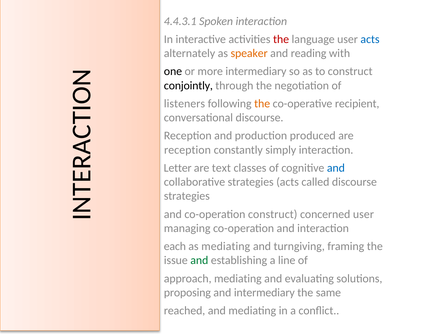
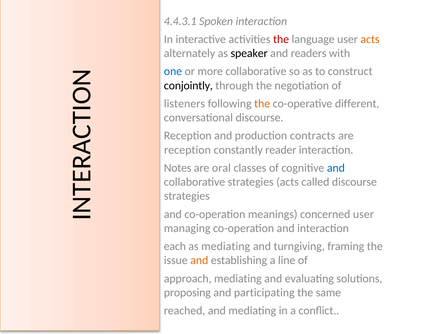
acts at (370, 39) colour: blue -> orange
speaker colour: orange -> black
reading: reading -> readers
one colour: black -> blue
more intermediary: intermediary -> collaborative
recipient: recipient -> different
produced: produced -> contracts
simply: simply -> reader
Letter: Letter -> Notes
text: text -> oral
co-operation construct: construct -> meanings
and at (199, 260) colour: green -> orange
and intermediary: intermediary -> participating
